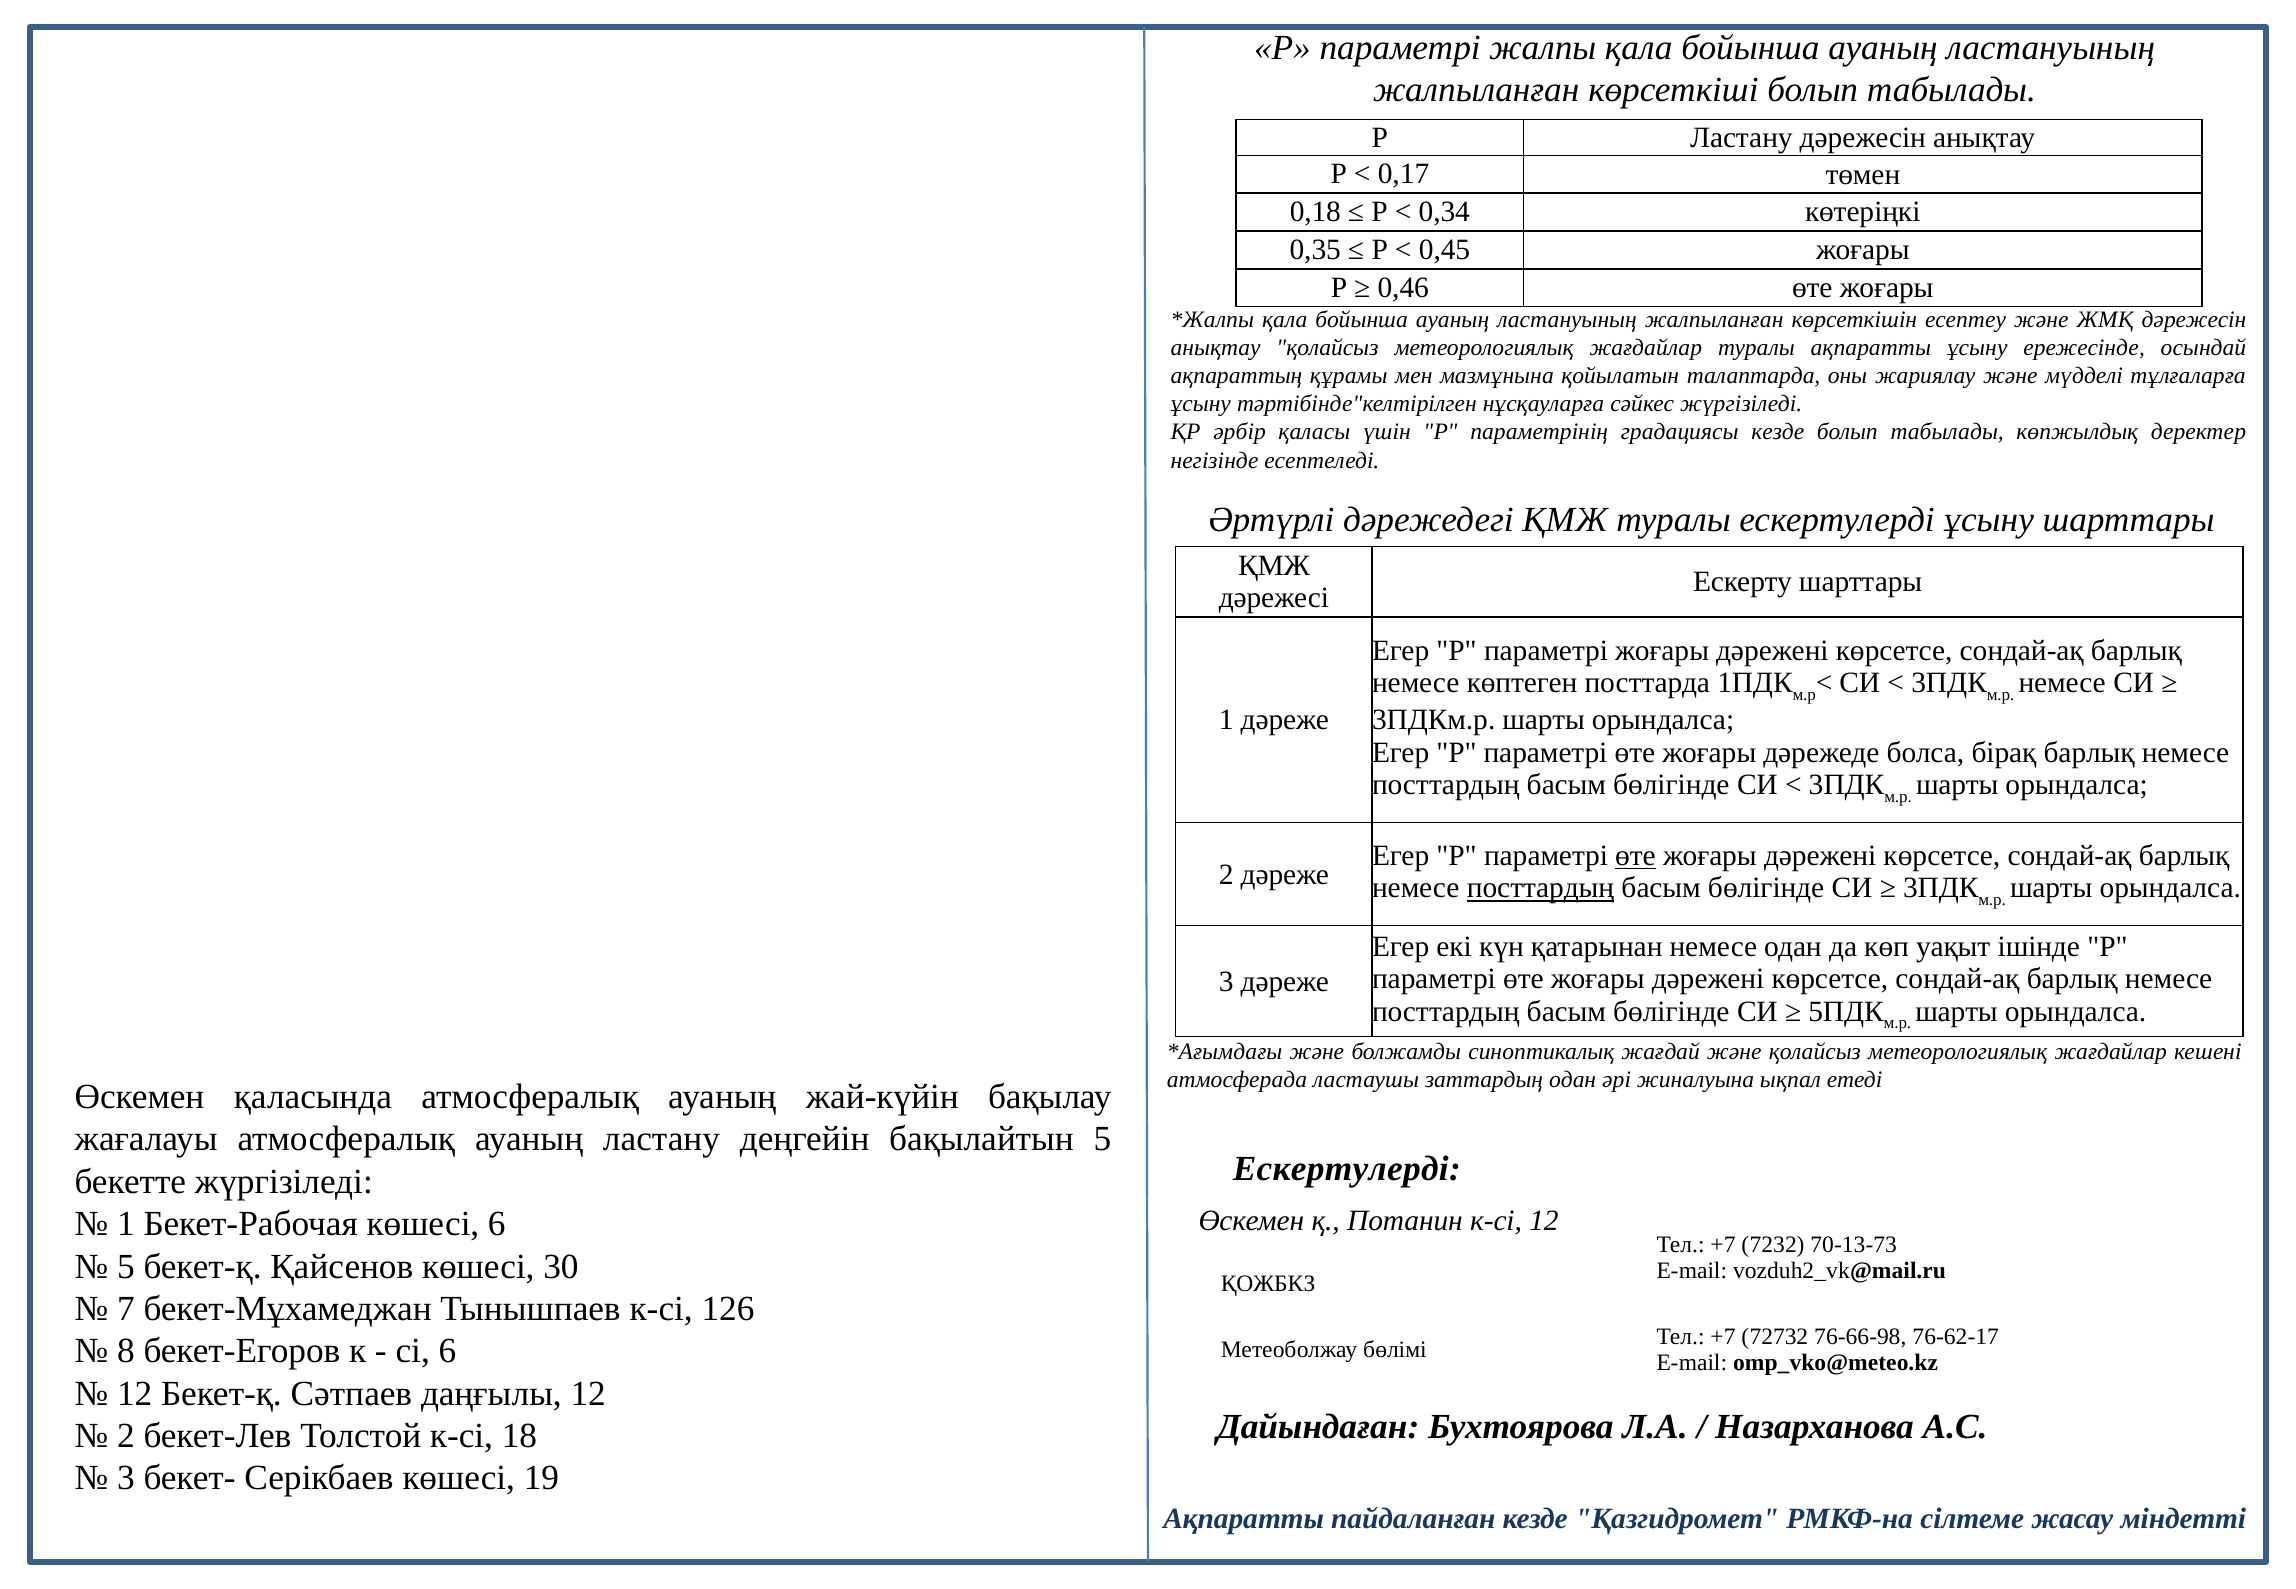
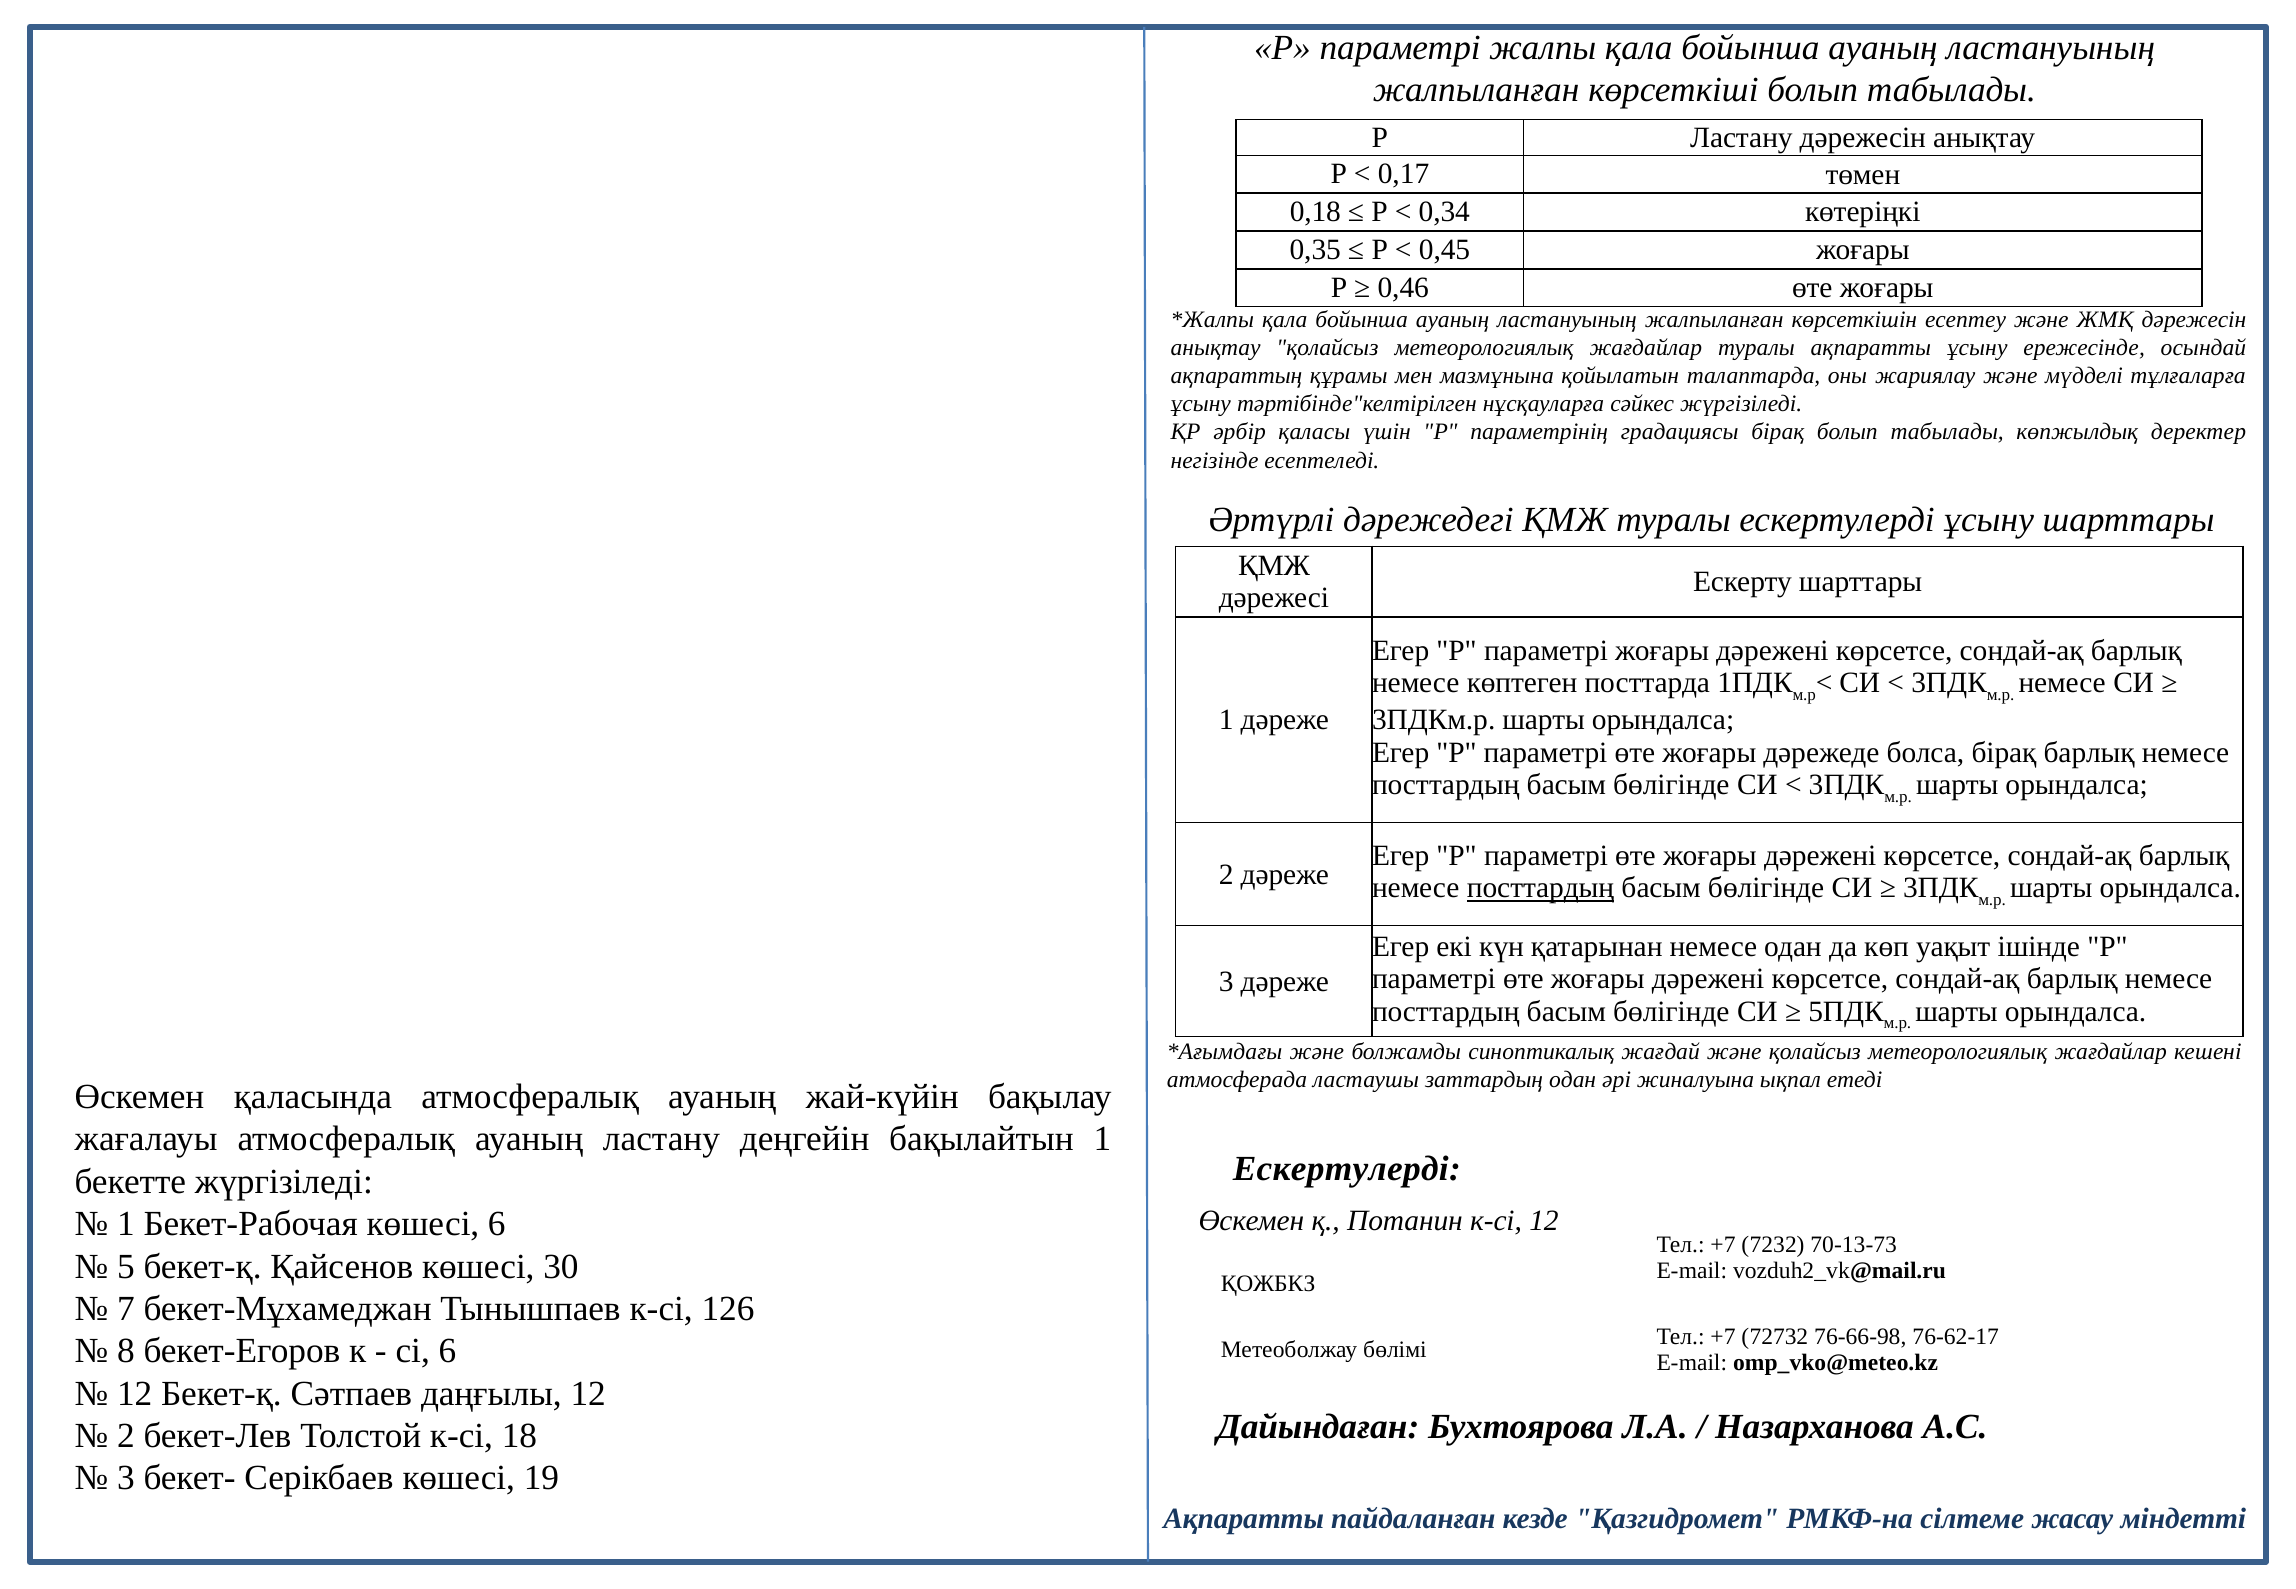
градациясы кезде: кезде -> бірақ
өте at (1635, 856) underline: present -> none
бақылайтын 5: 5 -> 1
